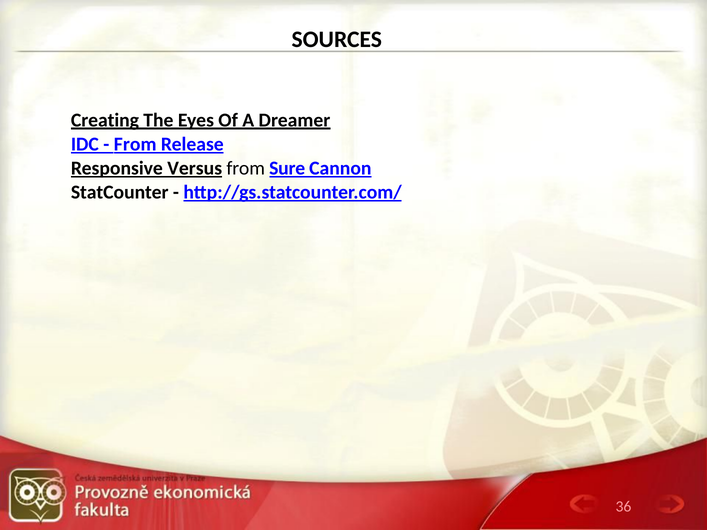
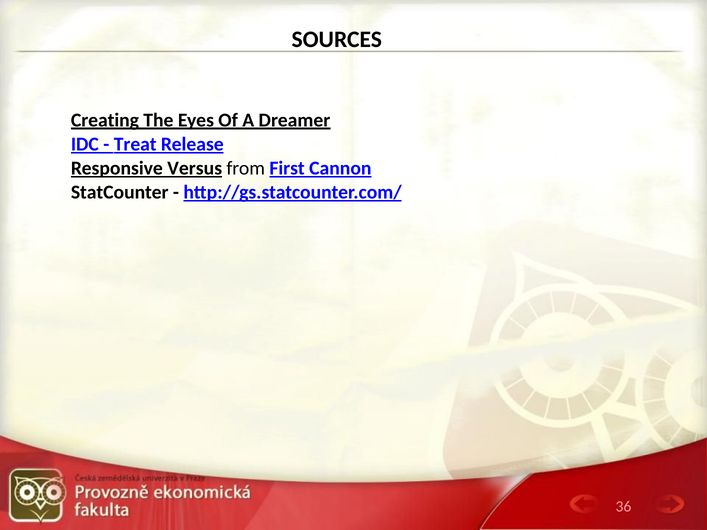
From at (135, 144): From -> Treat
Sure: Sure -> First
